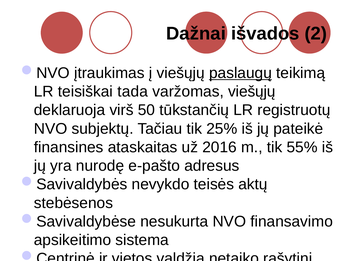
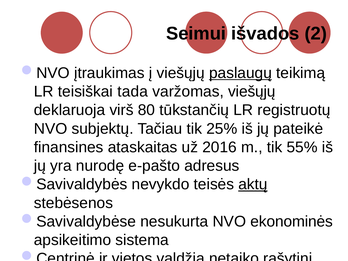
Dažnai: Dažnai -> Seimui
50: 50 -> 80
aktų at (253, 184) underline: none -> present
finansavimo: finansavimo -> ekonominės
